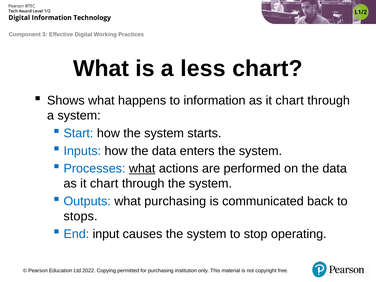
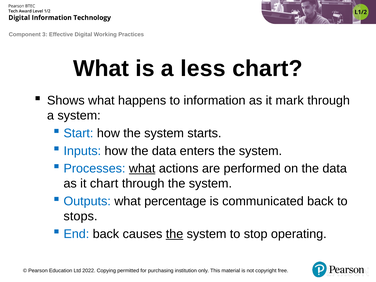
information as it chart: chart -> mark
what purchasing: purchasing -> percentage
input at (106, 234): input -> back
the at (175, 234) underline: none -> present
